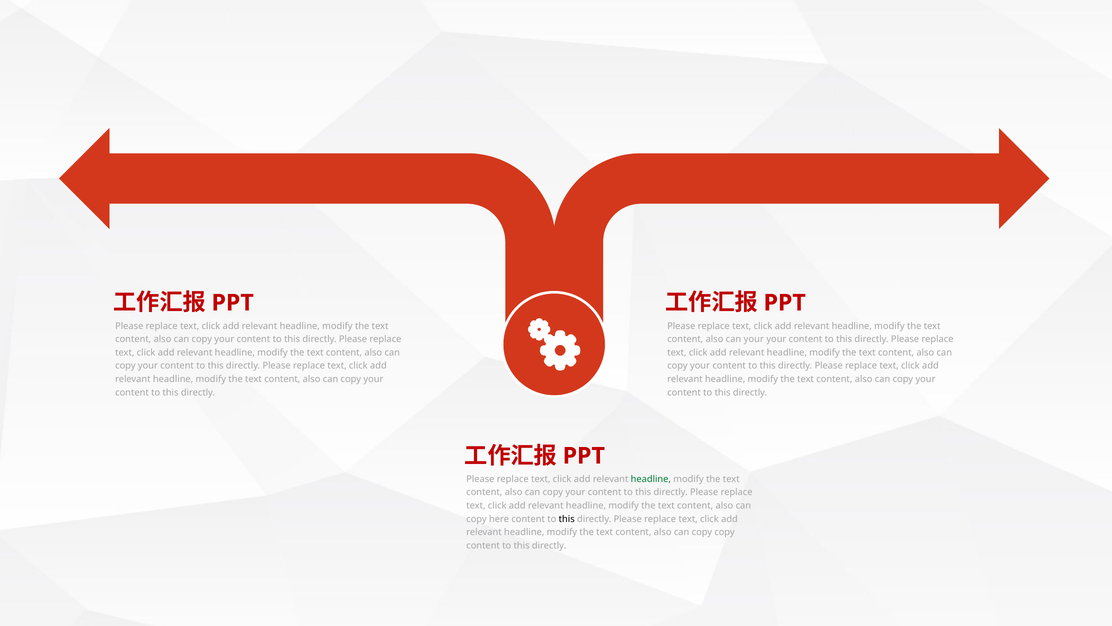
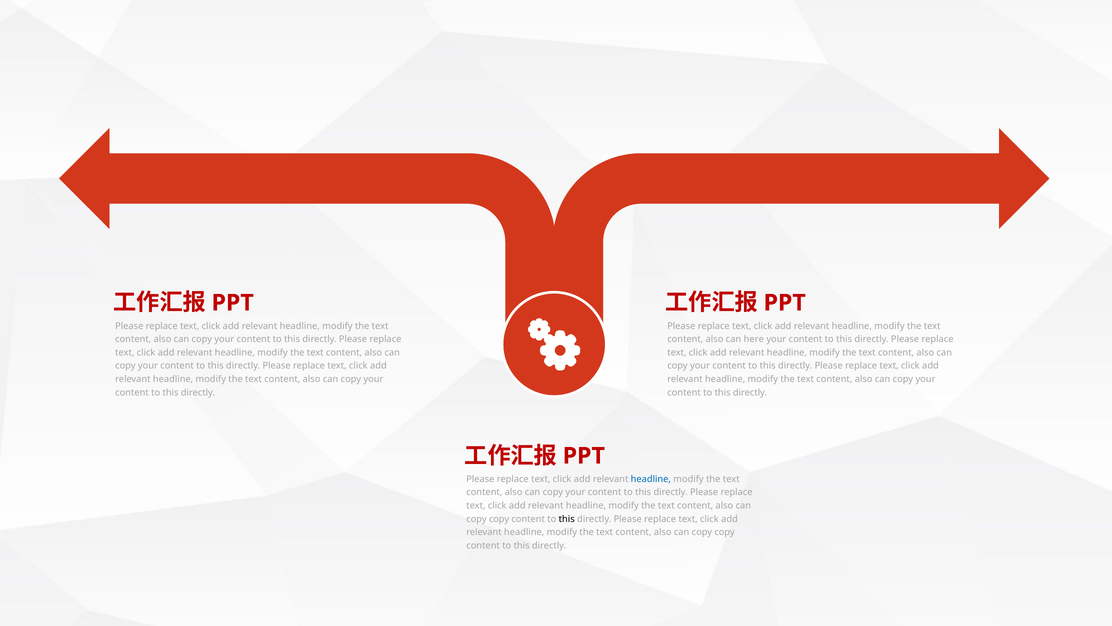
can your: your -> here
headline at (651, 479) colour: green -> blue
here at (499, 519): here -> copy
